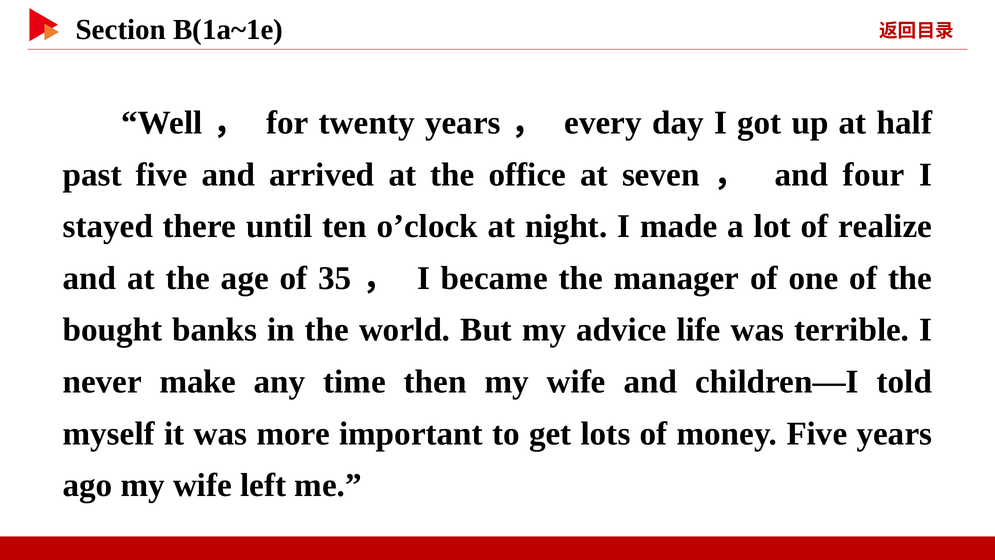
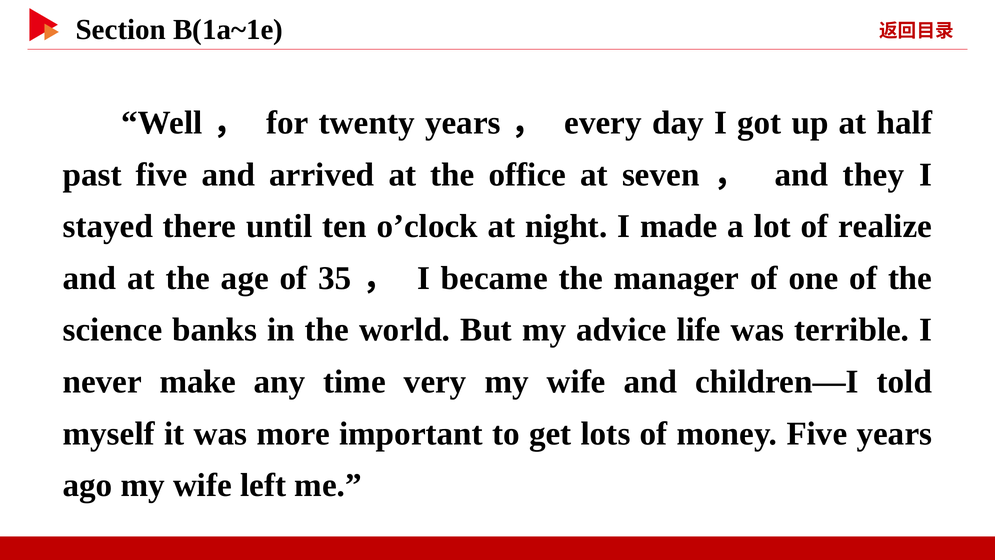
four: four -> they
bought: bought -> science
then: then -> very
